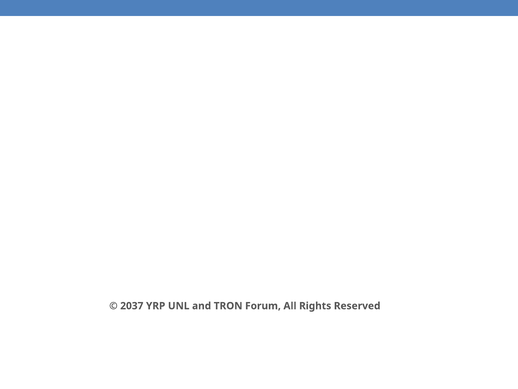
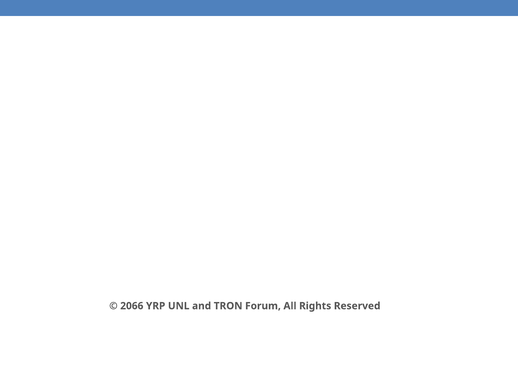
2037: 2037 -> 2066
